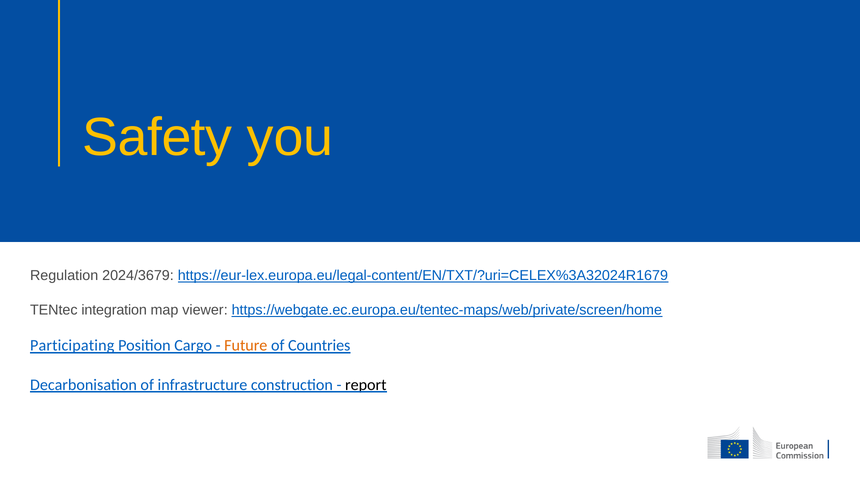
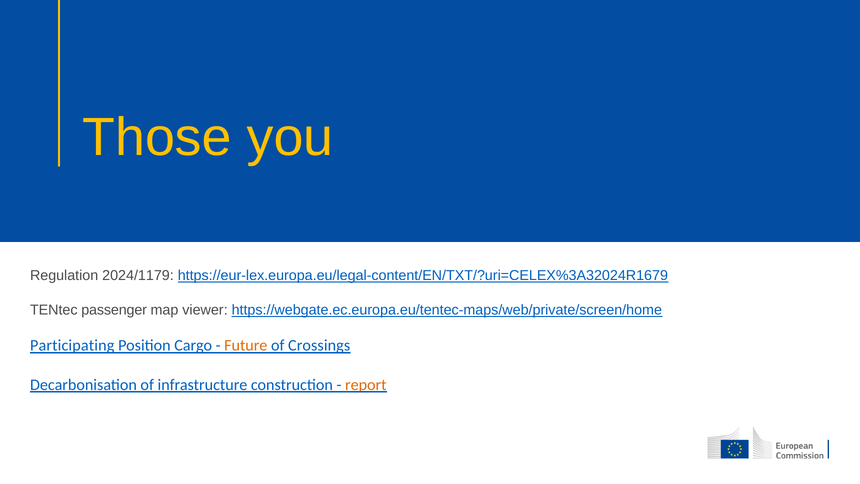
Safety: Safety -> Those
2024/3679: 2024/3679 -> 2024/1179
integration: integration -> passenger
Countries: Countries -> Crossings
report colour: black -> orange
